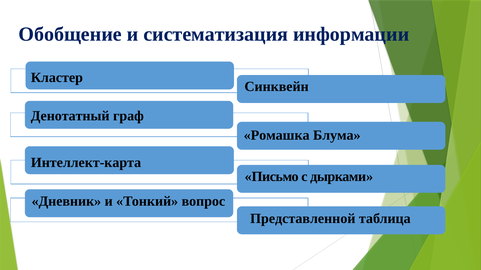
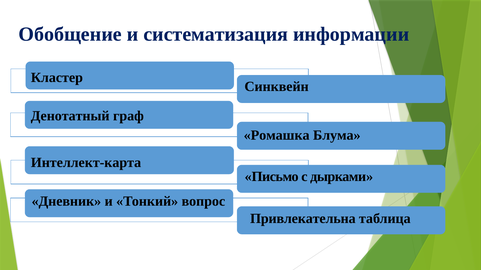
Представленной: Представленной -> Привлекательна
